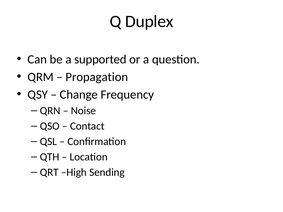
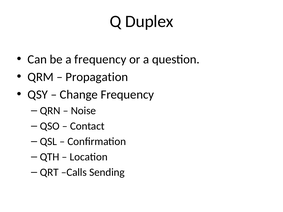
a supported: supported -> frequency
High: High -> Calls
